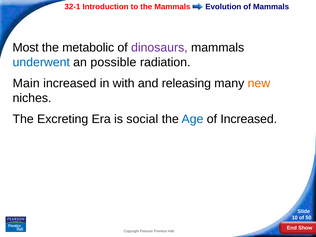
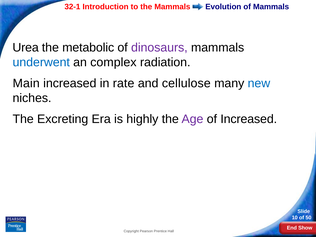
Most: Most -> Urea
possible: possible -> complex
with: with -> rate
releasing: releasing -> cellulose
new colour: orange -> blue
social: social -> highly
Age colour: blue -> purple
